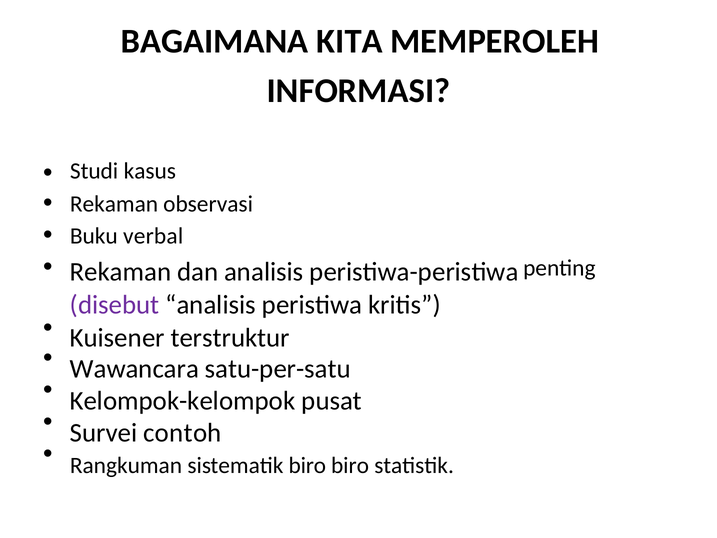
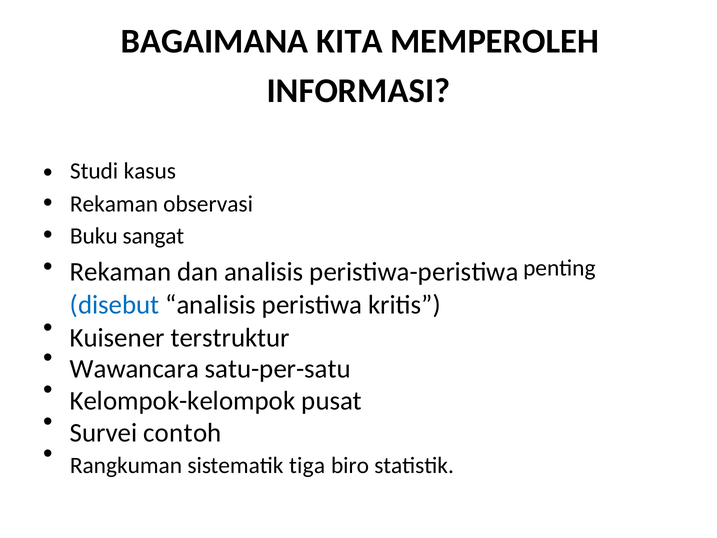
verbal: verbal -> sangat
disebut colour: purple -> blue
sistematik biro: biro -> tiga
